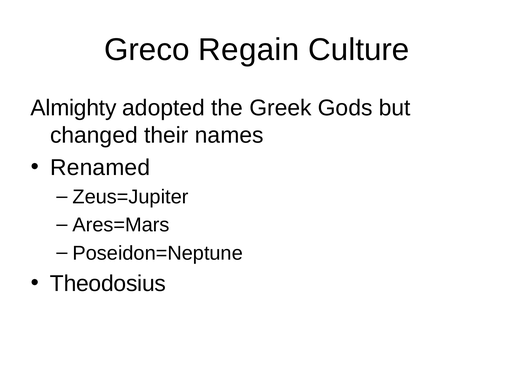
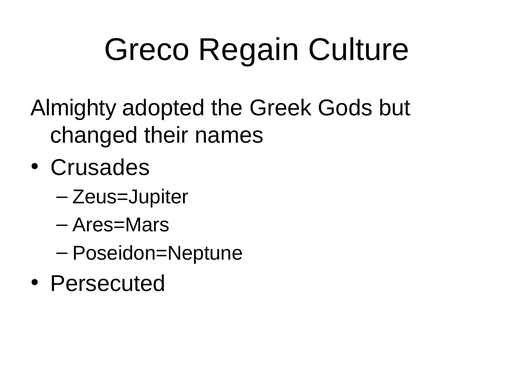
Renamed: Renamed -> Crusades
Theodosius: Theodosius -> Persecuted
